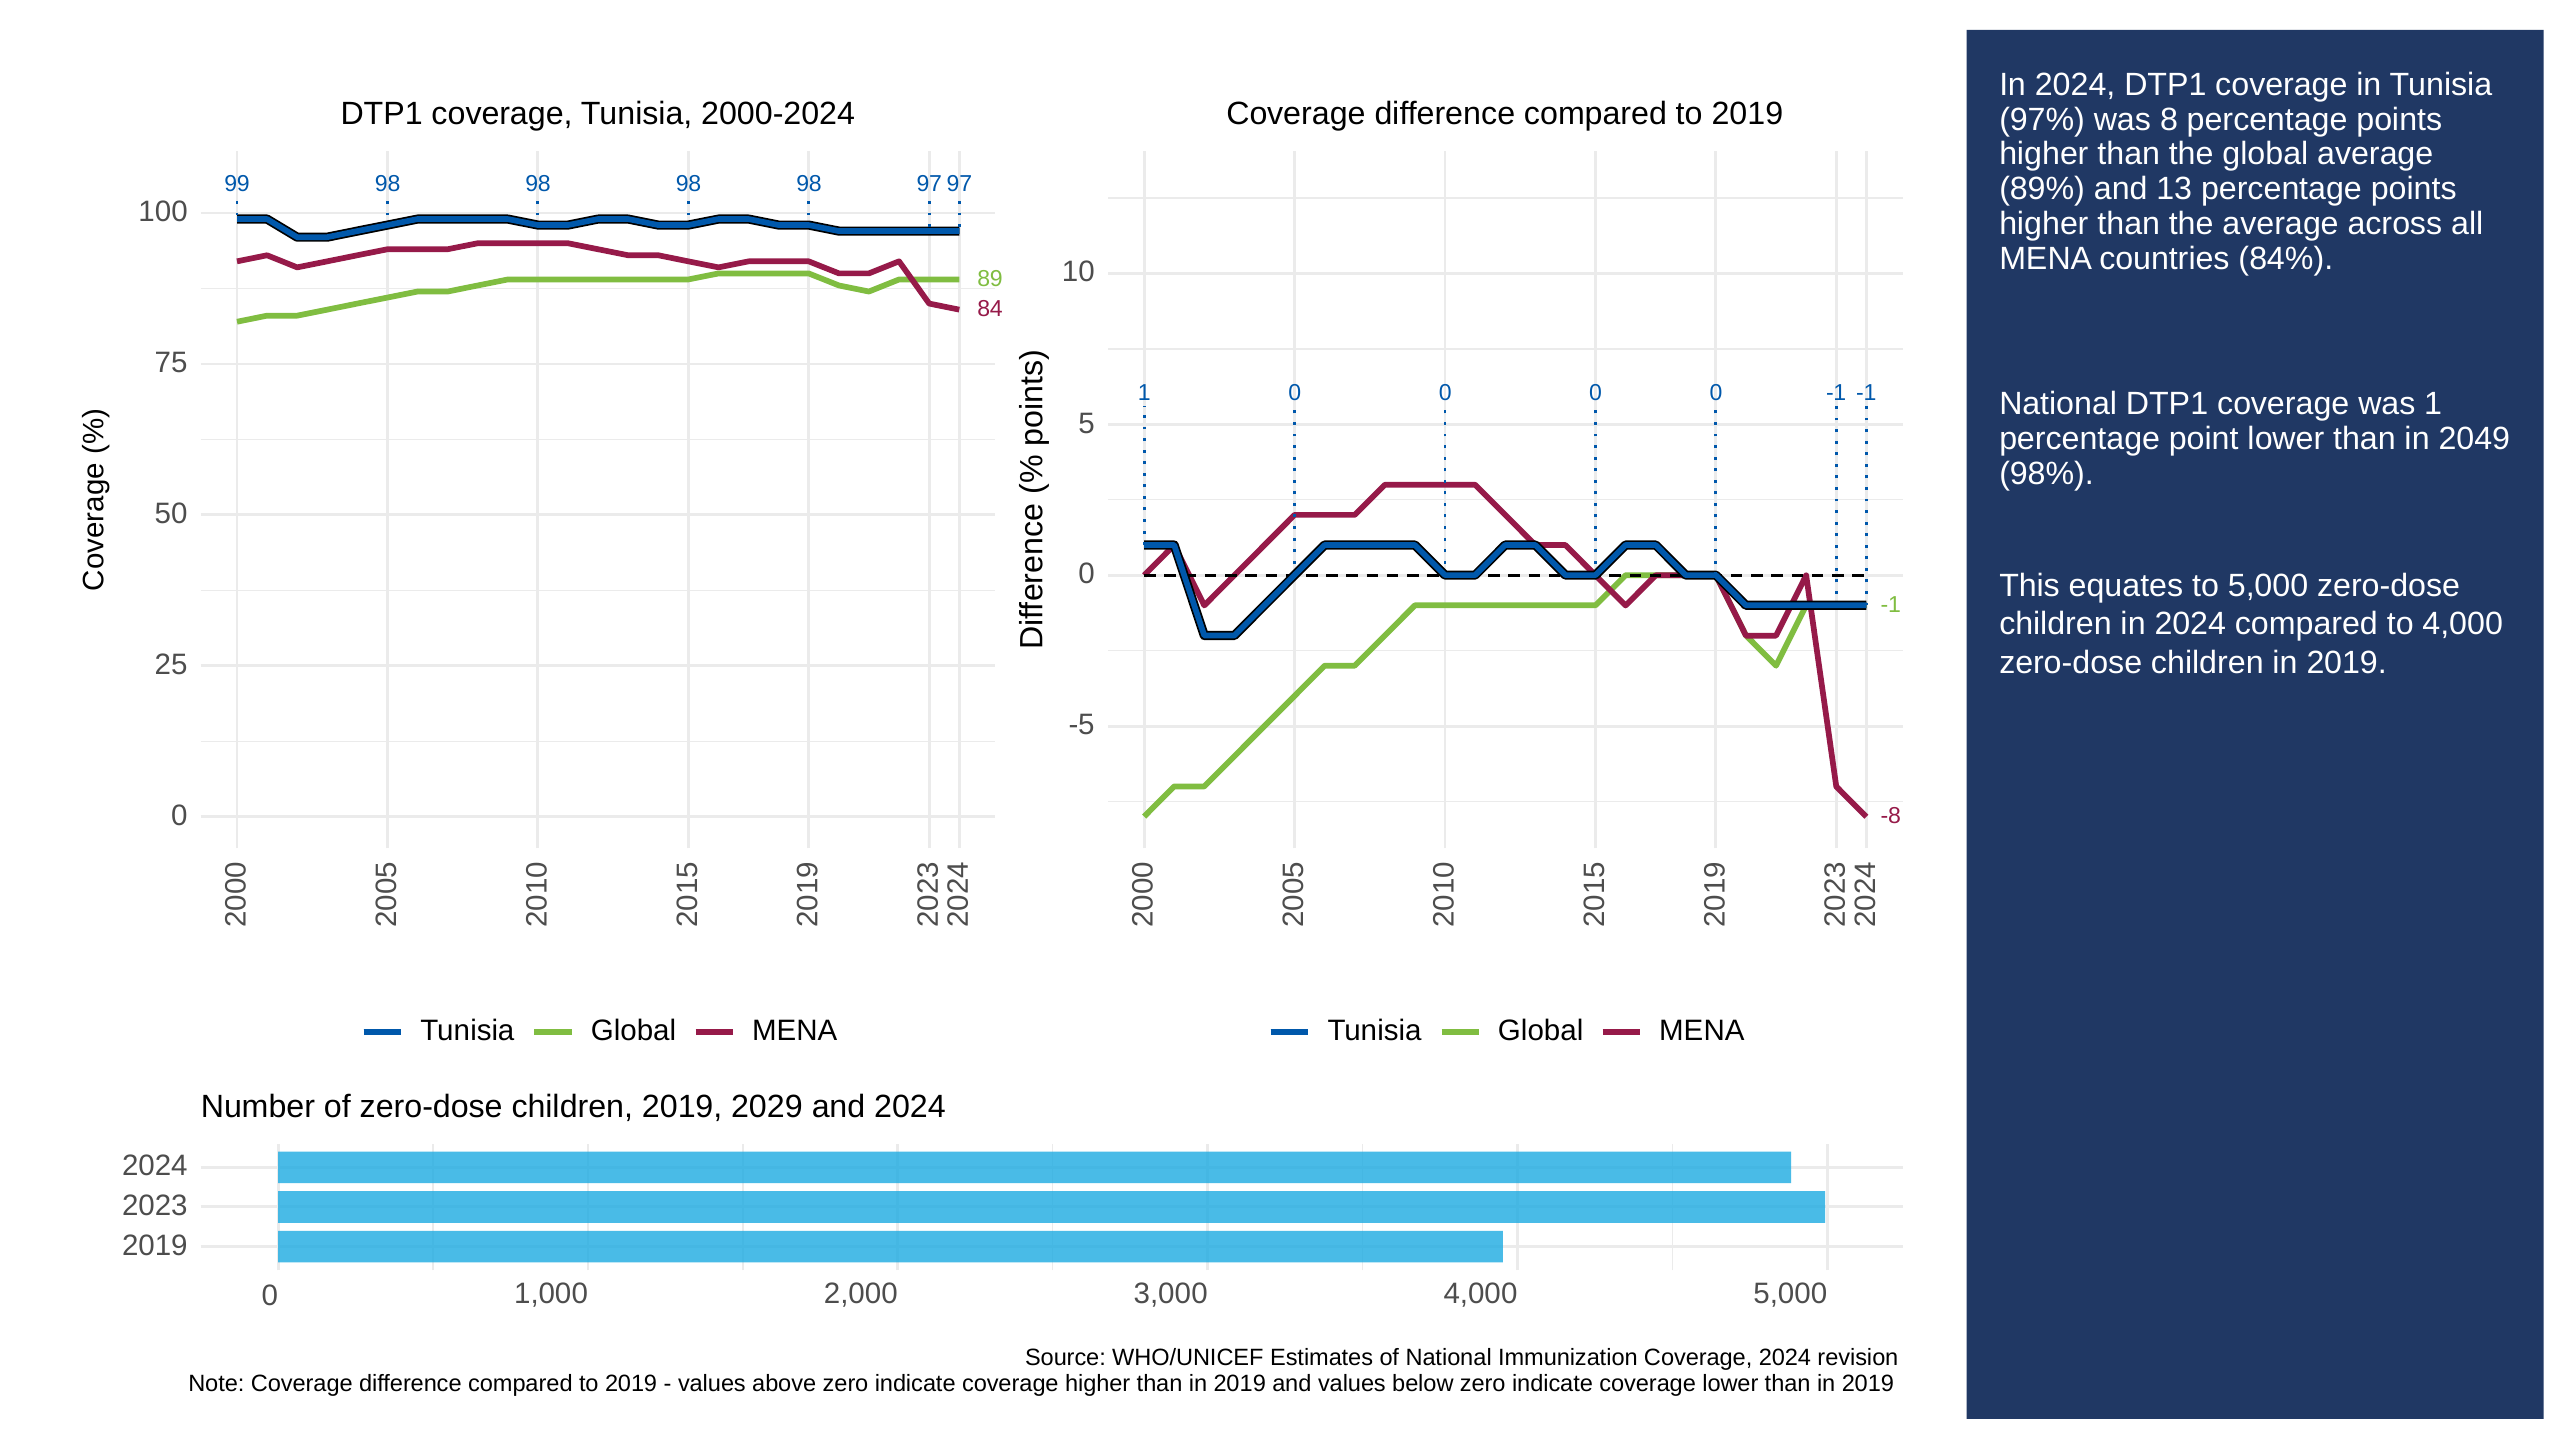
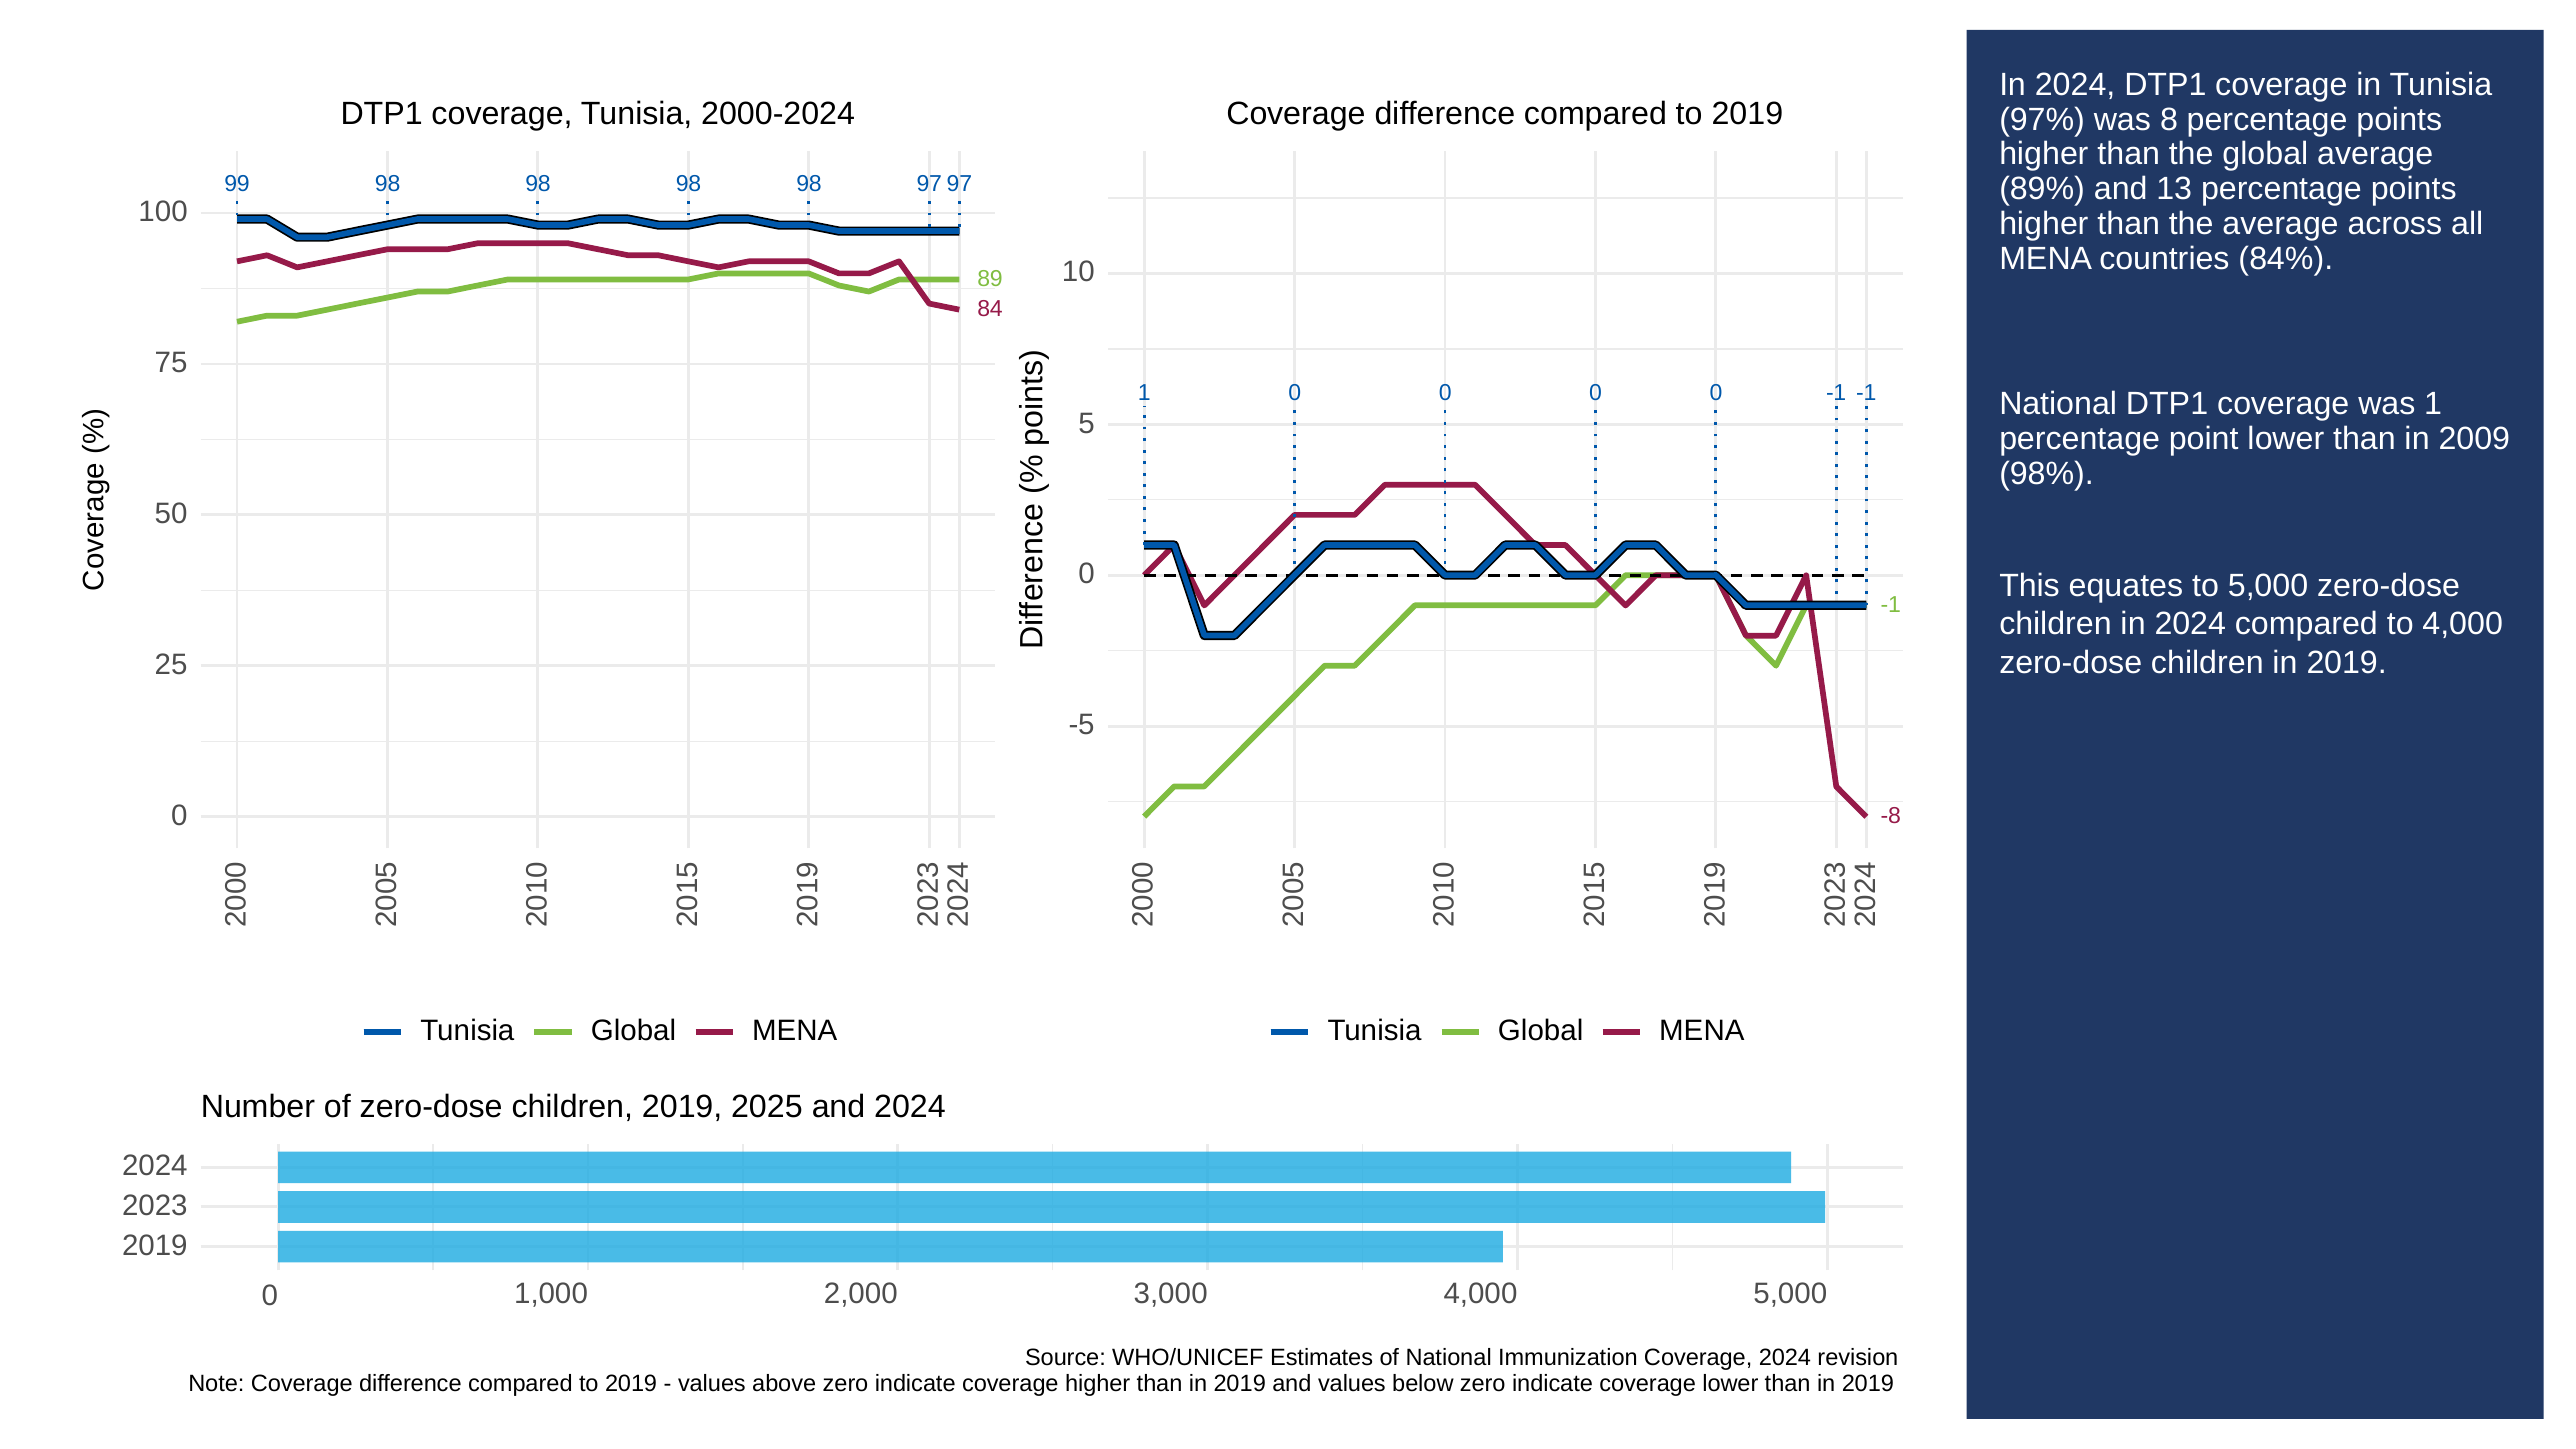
2049: 2049 -> 2009
2029: 2029 -> 2025
